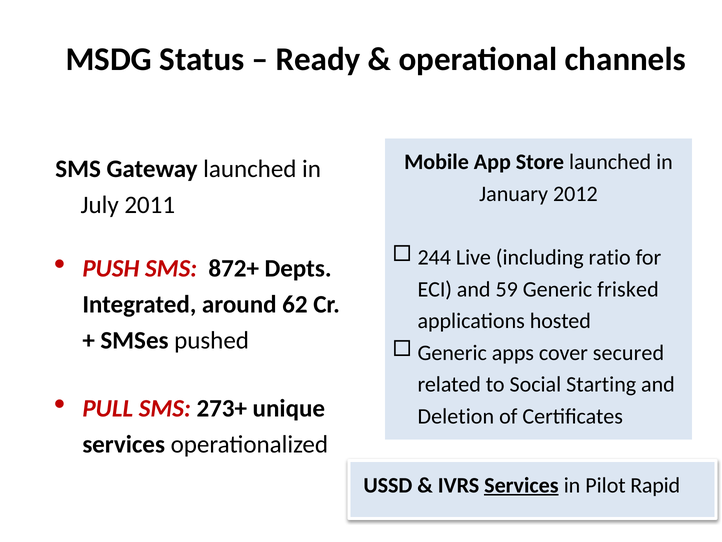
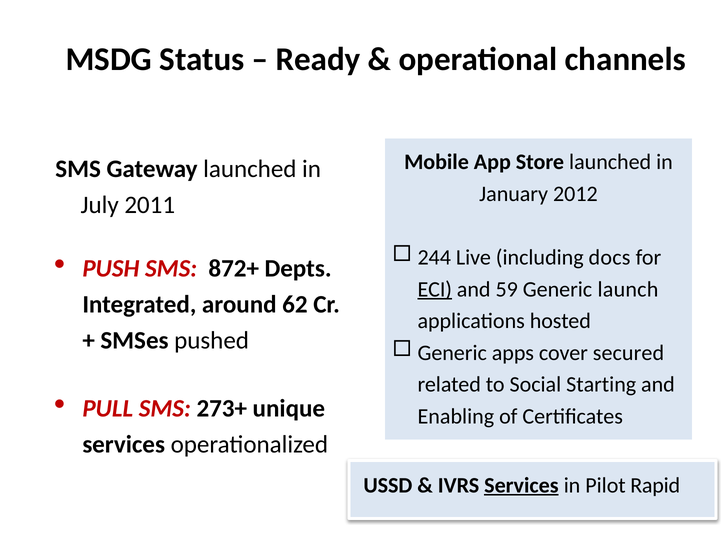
ratio: ratio -> docs
ECI underline: none -> present
frisked: frisked -> launch
Deletion: Deletion -> Enabling
